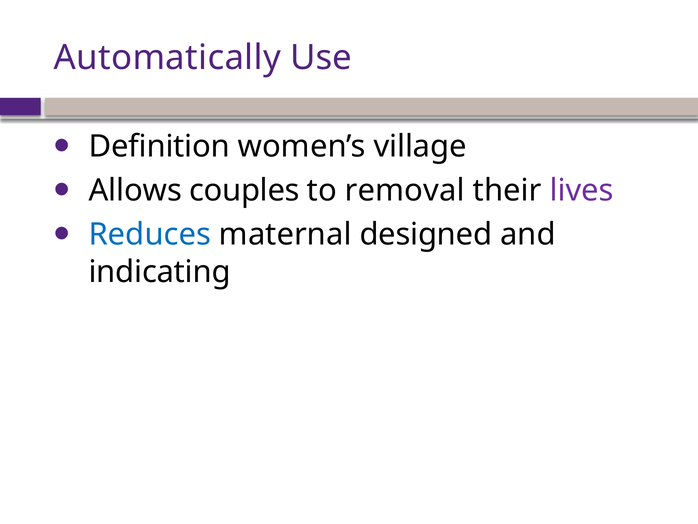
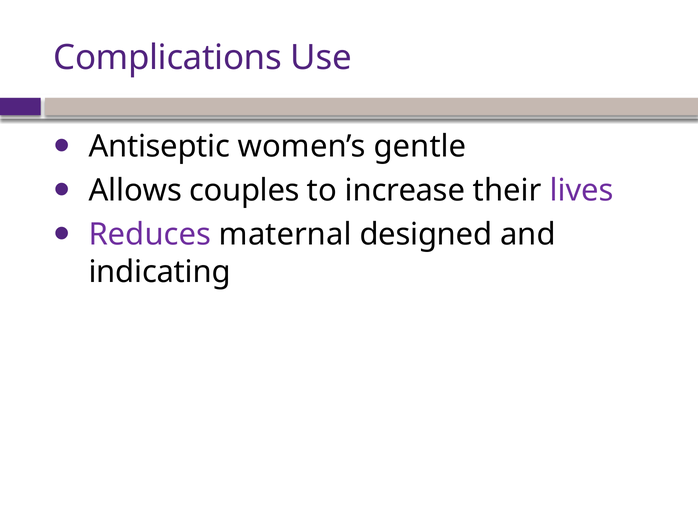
Automatically: Automatically -> Complications
Definition: Definition -> Antiseptic
village: village -> gentle
removal: removal -> increase
Reduces colour: blue -> purple
